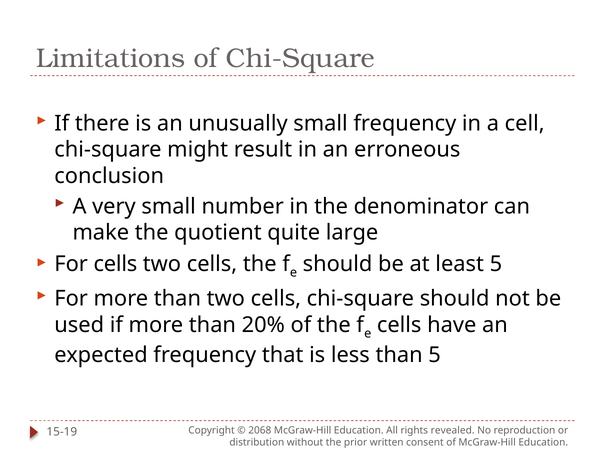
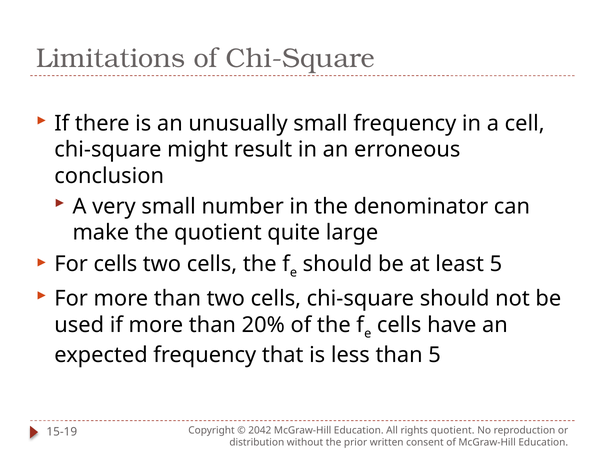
2068: 2068 -> 2042
rights revealed: revealed -> quotient
